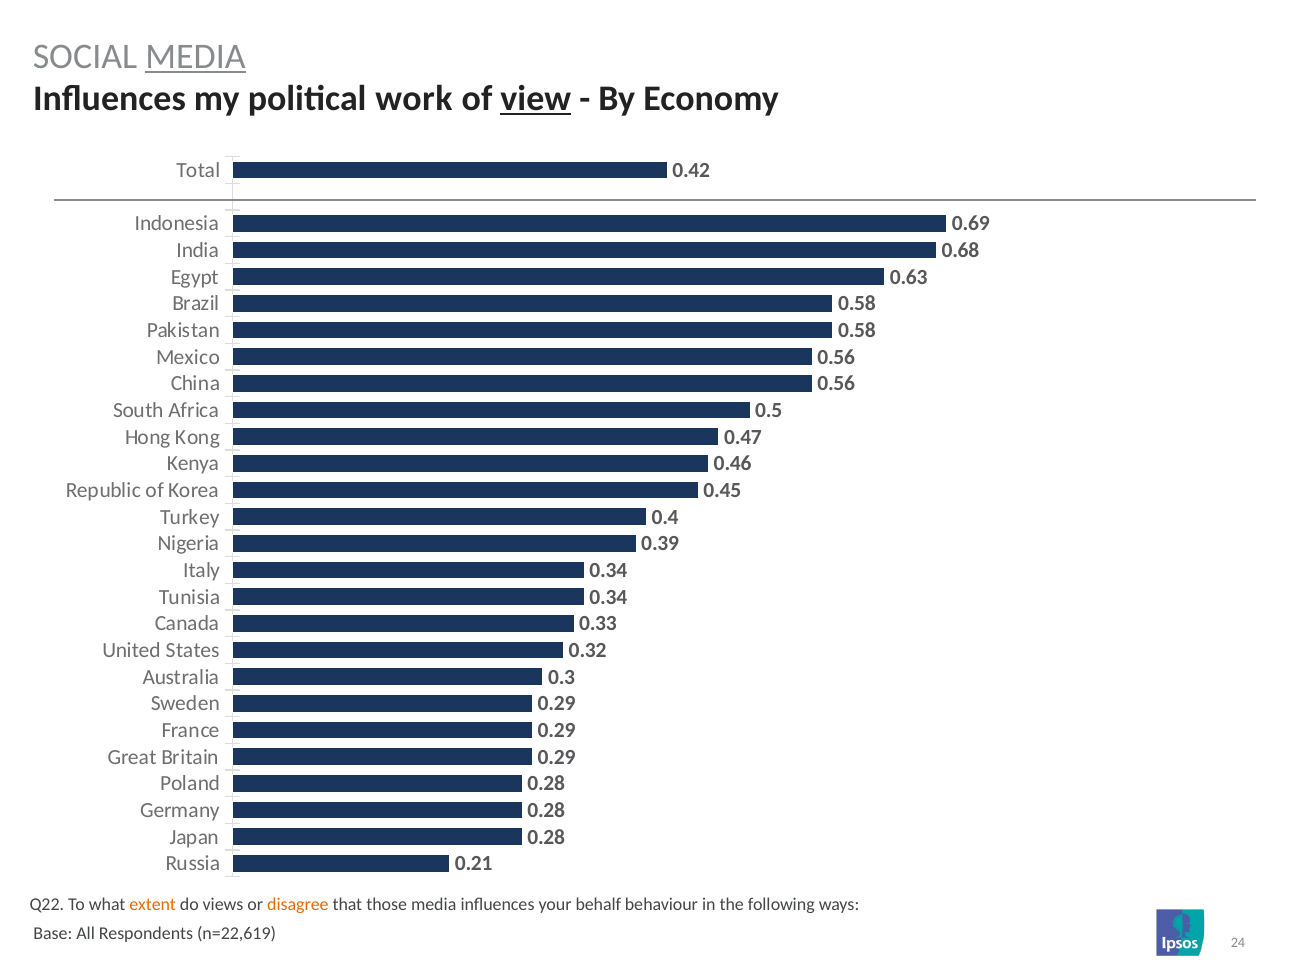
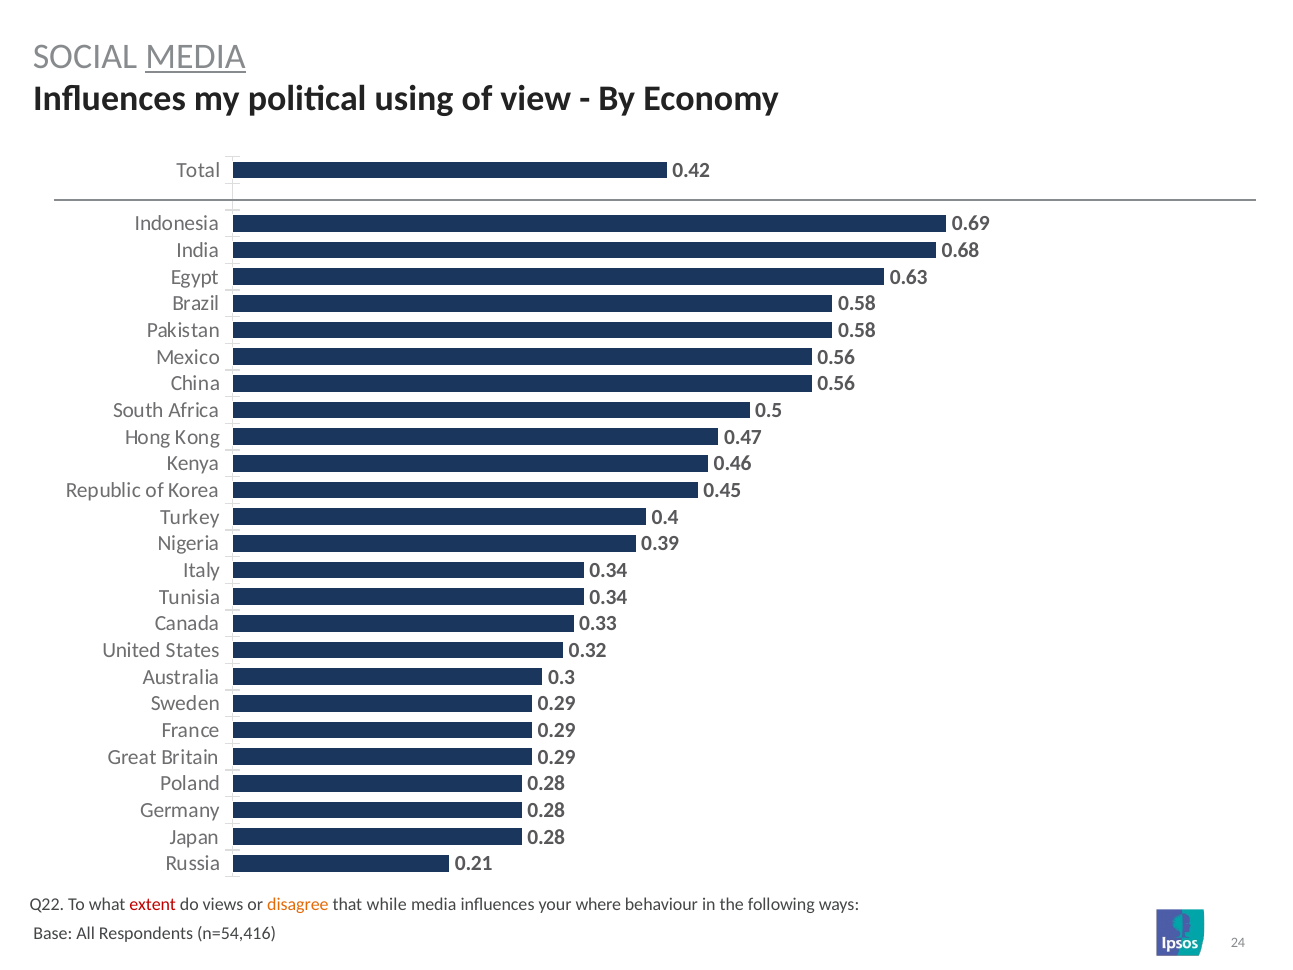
work: work -> using
view underline: present -> none
extent colour: orange -> red
those: those -> while
behalf: behalf -> where
n=22,619: n=22,619 -> n=54,416
